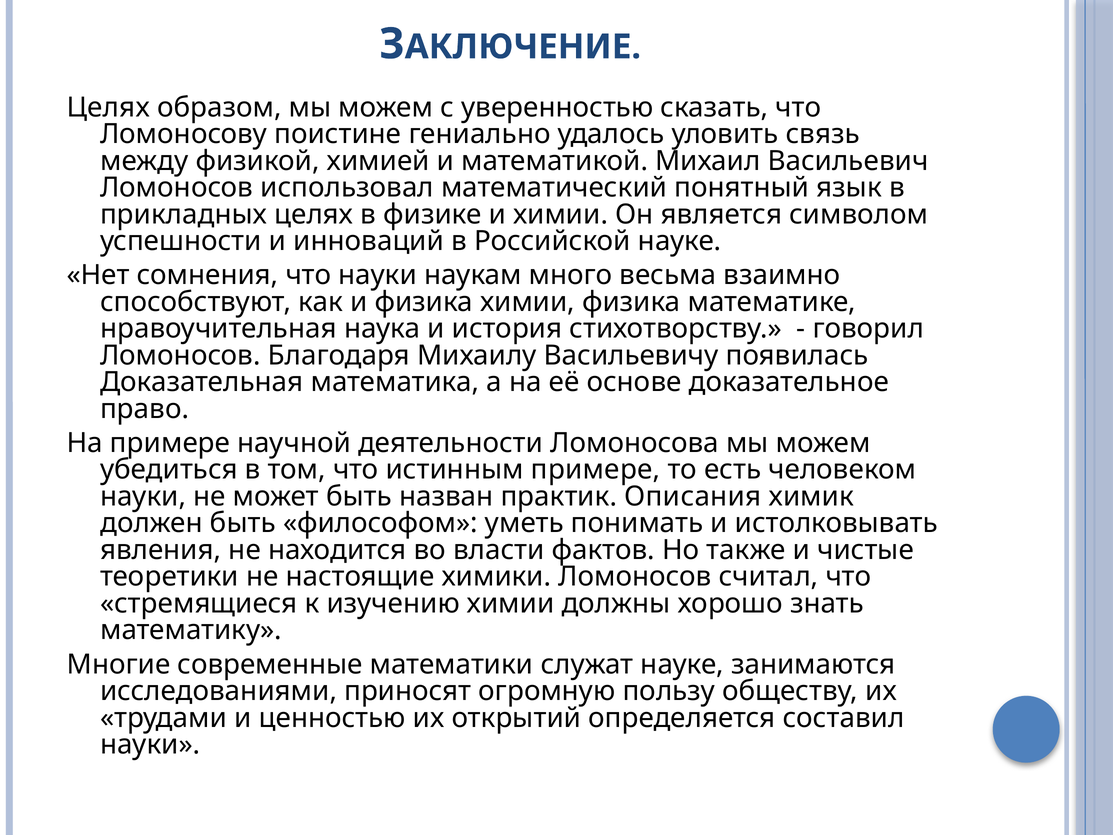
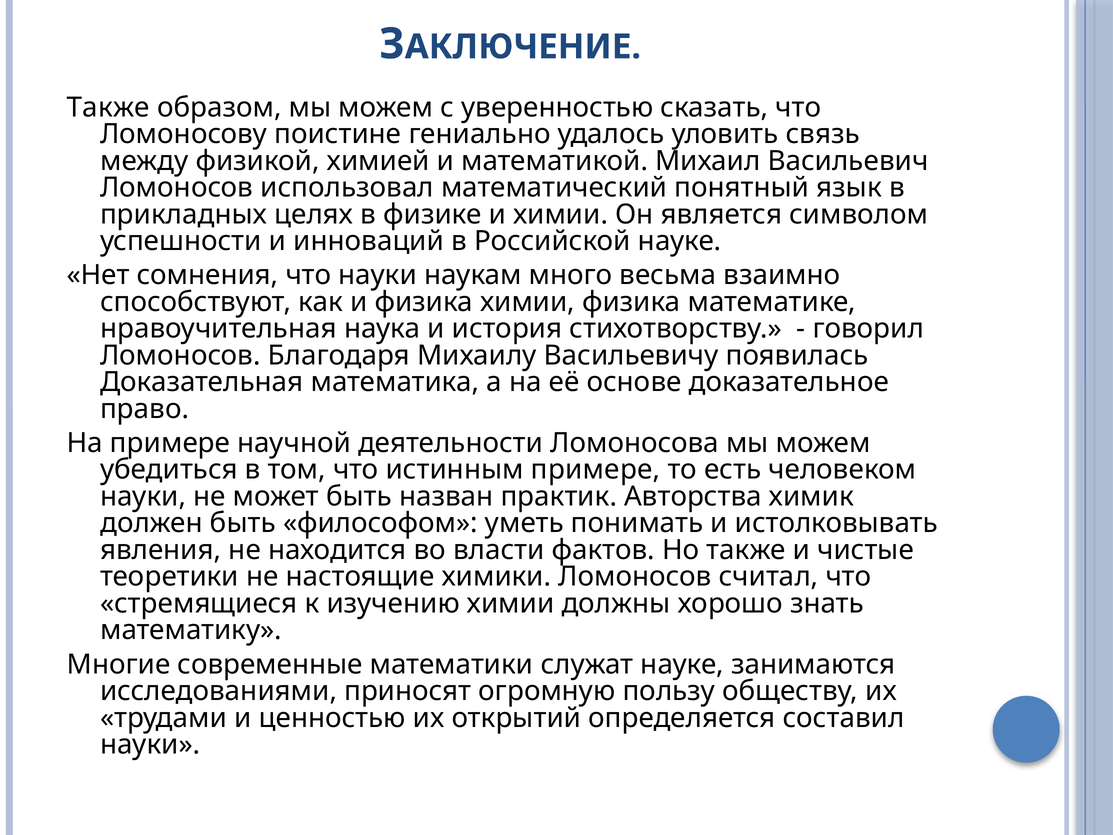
Целях at (108, 107): Целях -> Также
Описания: Описания -> Авторства
